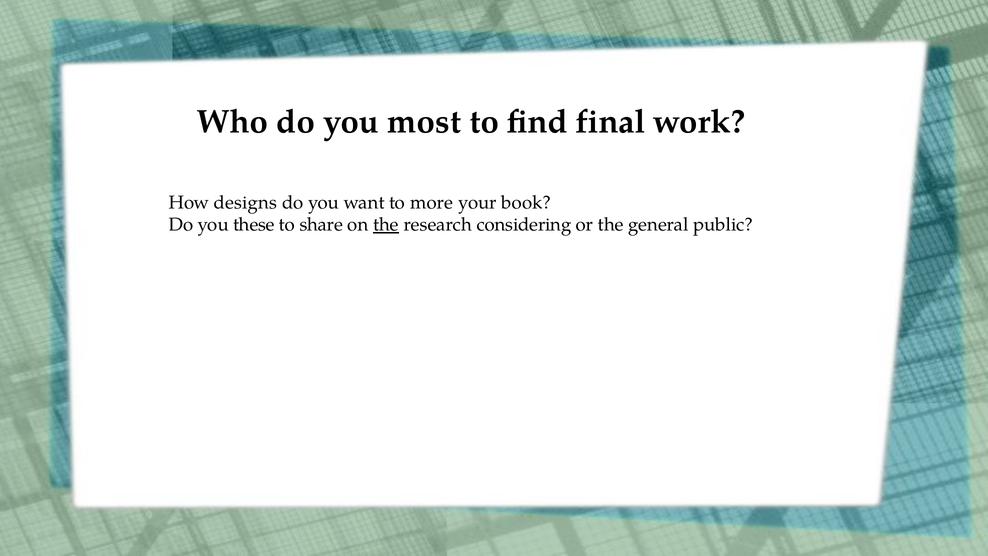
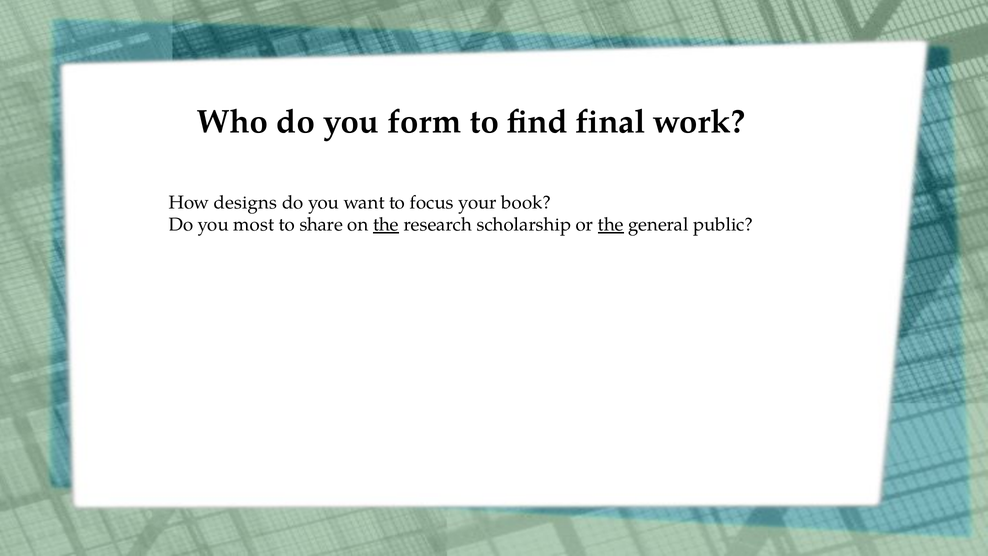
most: most -> form
more: more -> focus
these: these -> most
considering: considering -> scholarship
the at (611, 225) underline: none -> present
